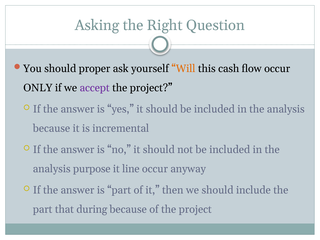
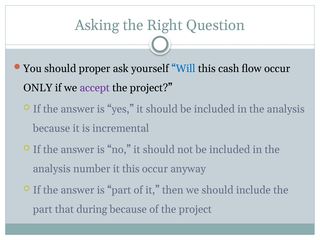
Will colour: orange -> blue
purpose: purpose -> number
it line: line -> this
